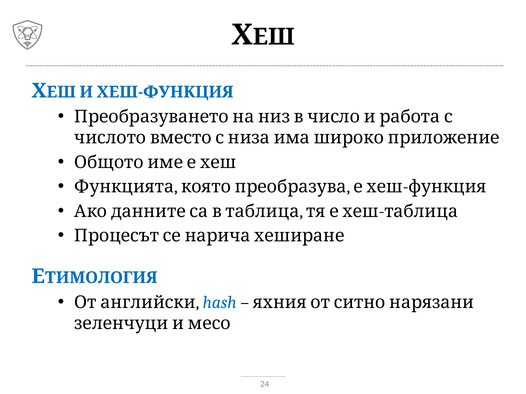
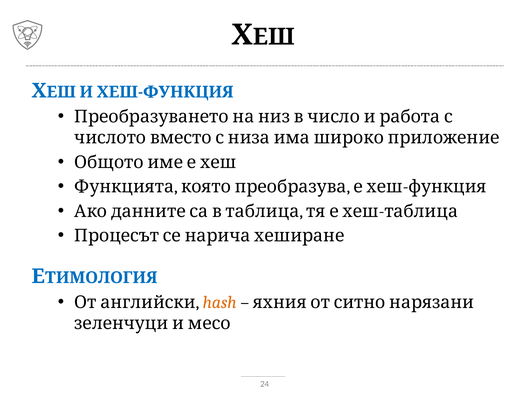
hash colour: blue -> orange
